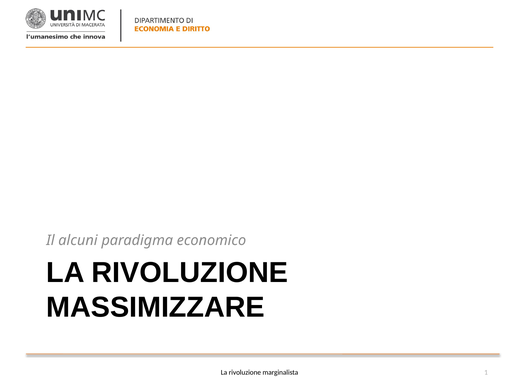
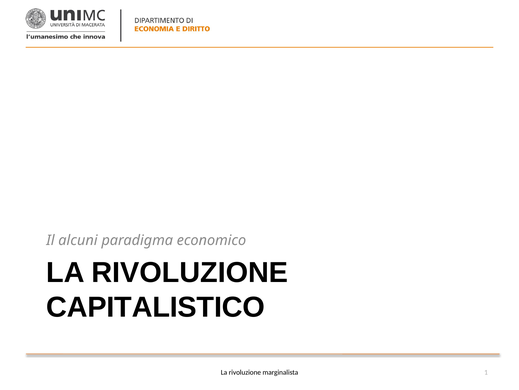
MASSIMIZZARE: MASSIMIZZARE -> CAPITALISTICO
